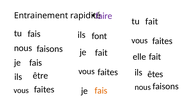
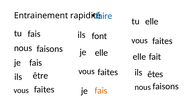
faire colour: purple -> blue
tu fait: fait -> elle
je fait: fait -> elle
